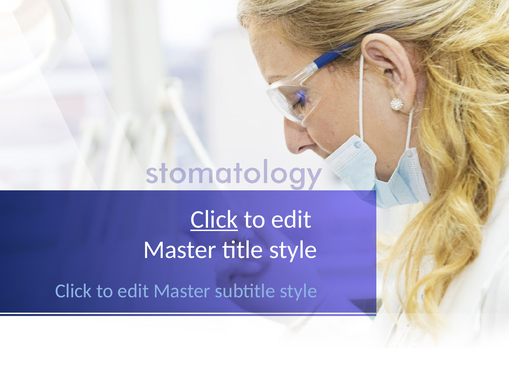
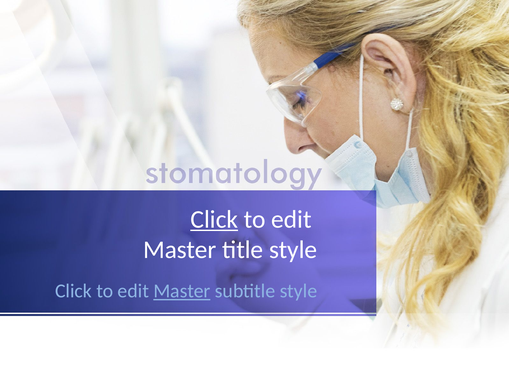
Master at (182, 292) underline: none -> present
